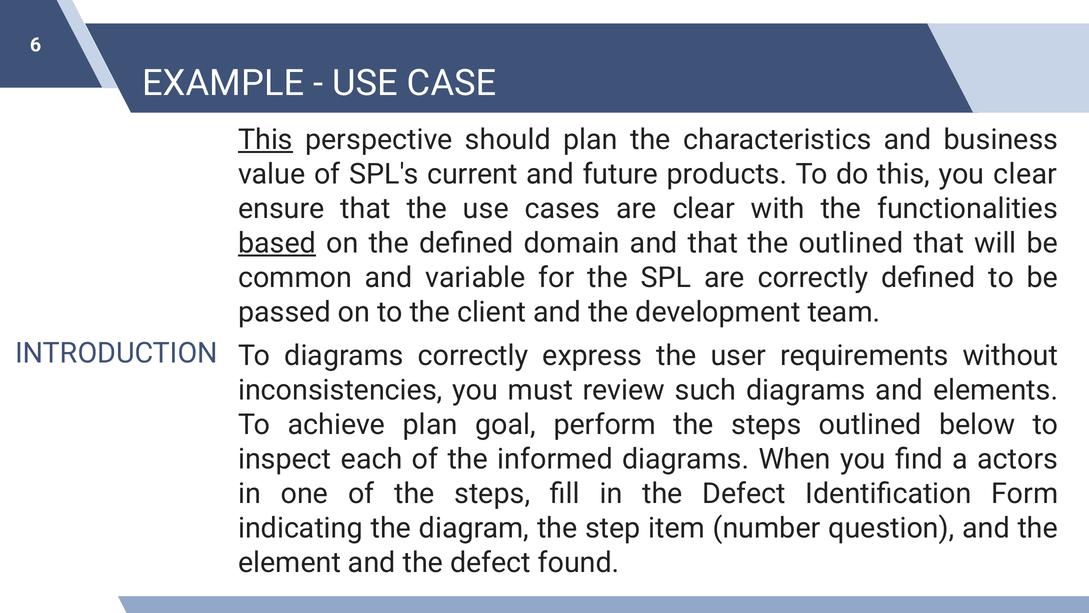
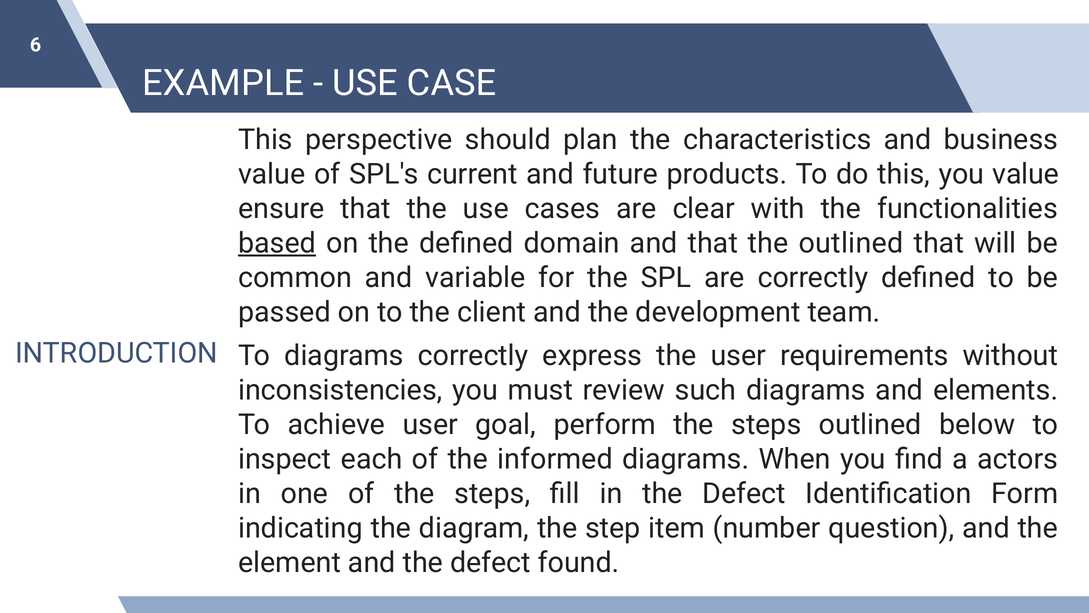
This at (266, 140) underline: present -> none
you clear: clear -> value
achieve plan: plan -> user
